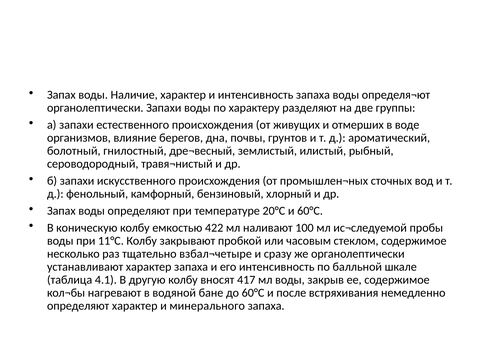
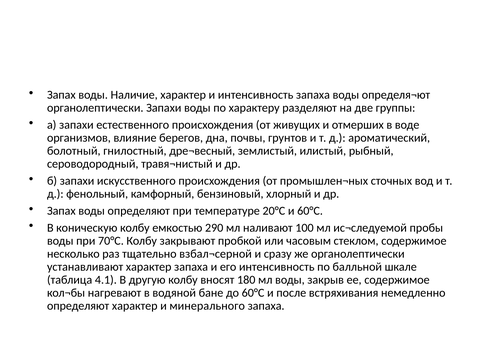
422: 422 -> 290
11°С: 11°С -> 70°С
взбал¬четыре: взбал¬четыре -> взбал¬серной
417: 417 -> 180
